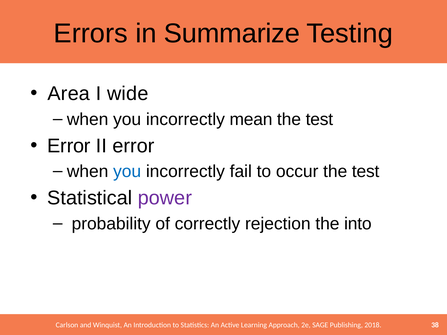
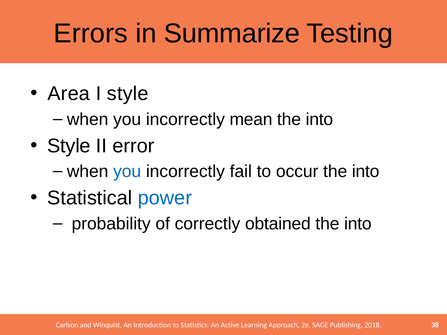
I wide: wide -> style
test at (319, 119): test -> into
Error at (69, 146): Error -> Style
test at (366, 172): test -> into
power colour: purple -> blue
rejection: rejection -> obtained
